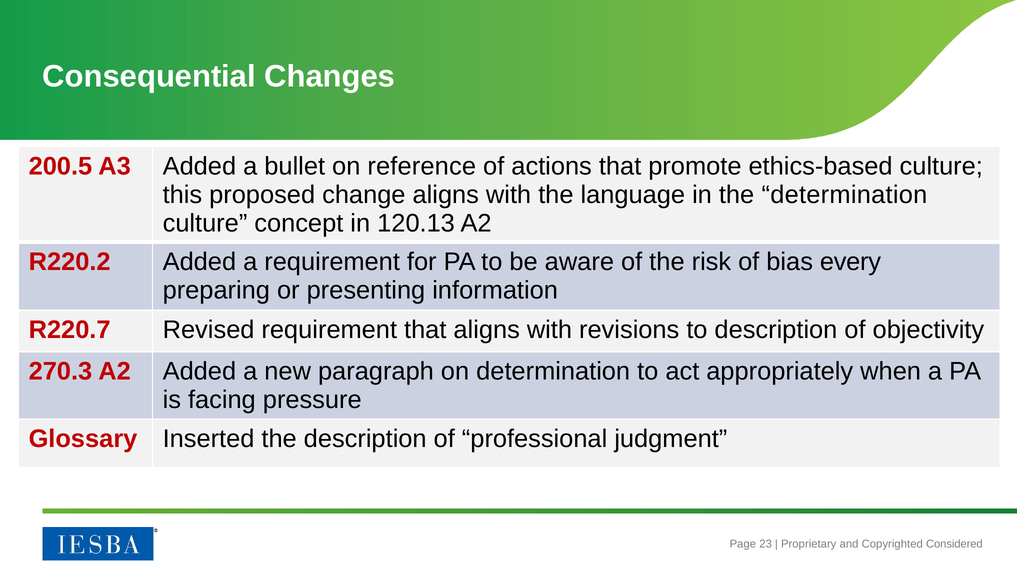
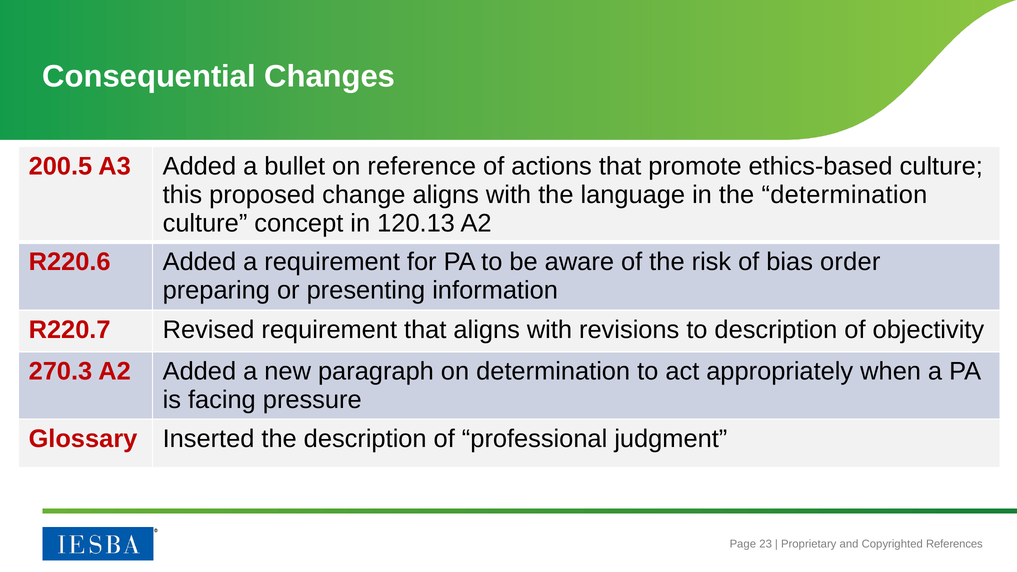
R220.2: R220.2 -> R220.6
every: every -> order
Considered: Considered -> References
